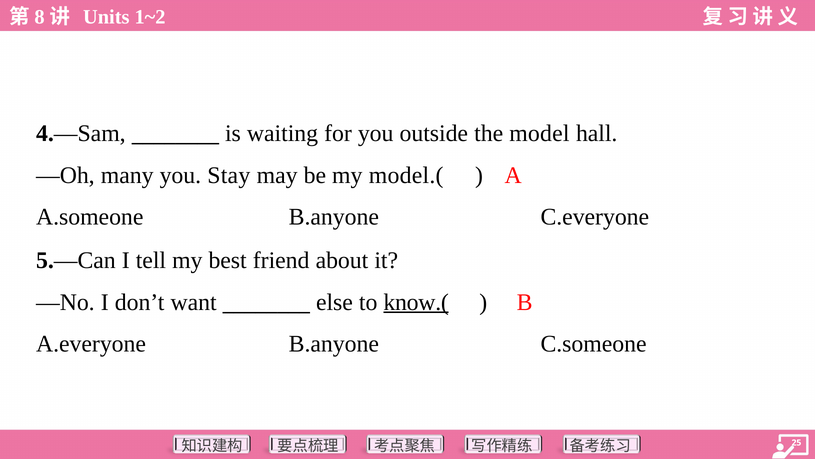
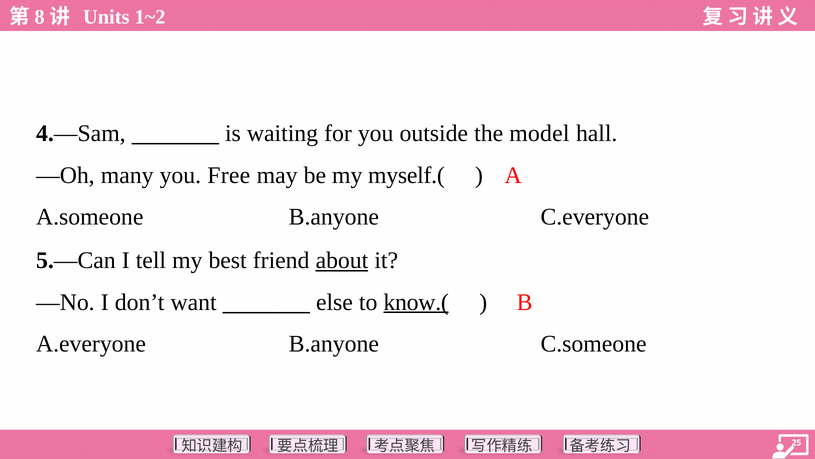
Stay: Stay -> Free
model.(: model.( -> myself.(
about underline: none -> present
